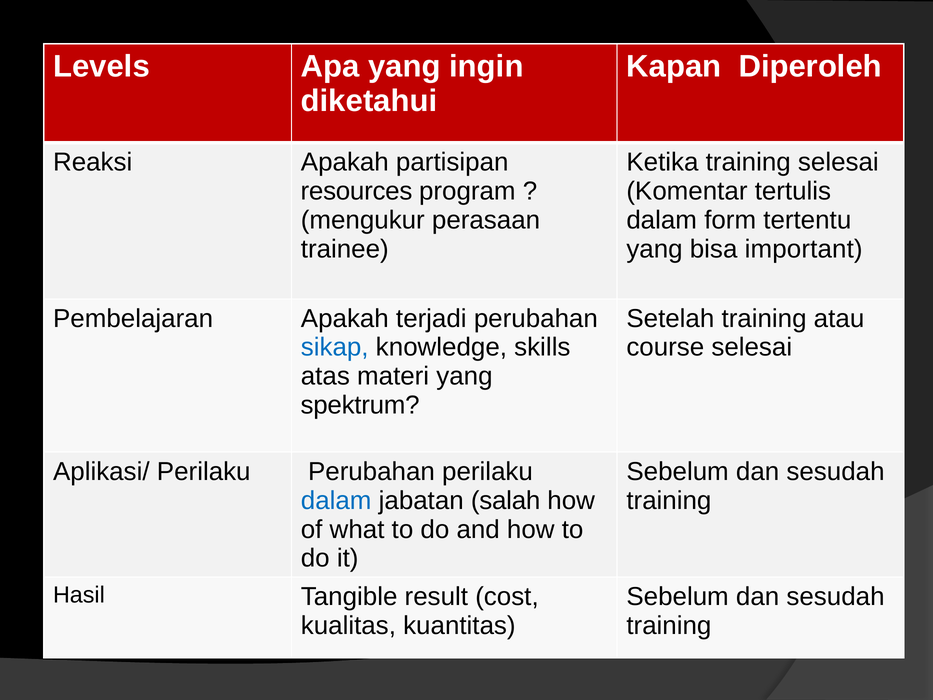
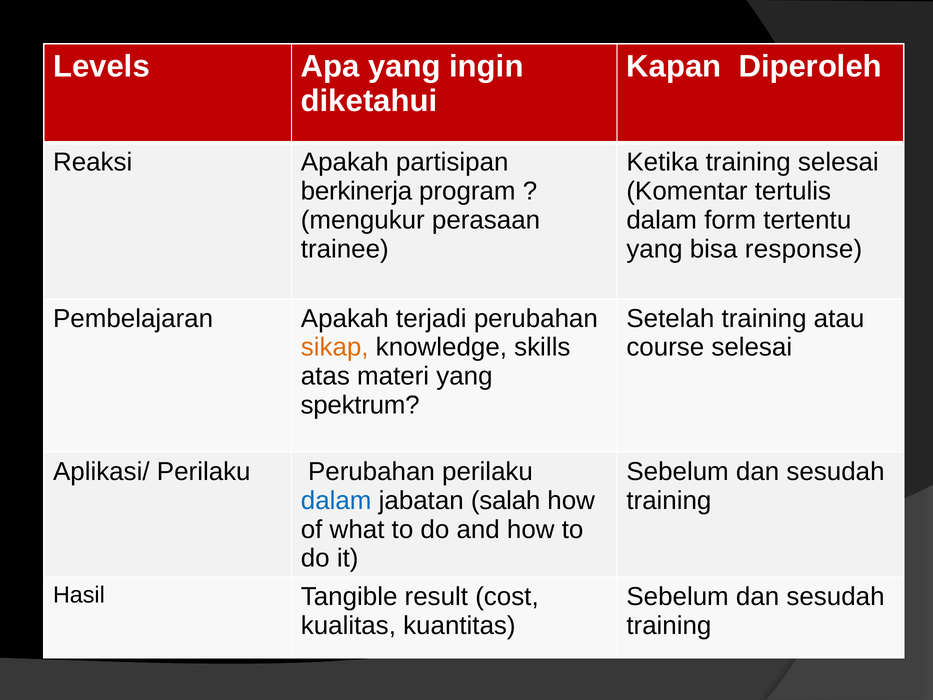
resources: resources -> berkinerja
important: important -> response
sikap colour: blue -> orange
